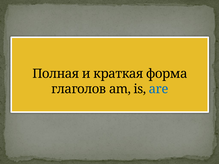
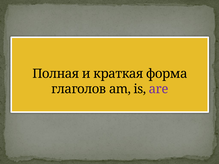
are colour: blue -> purple
